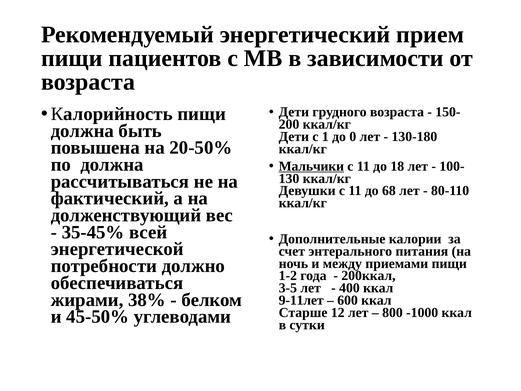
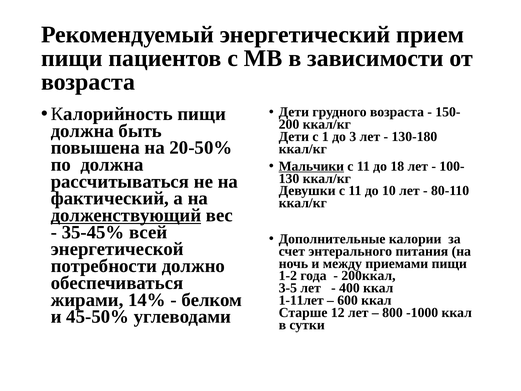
0: 0 -> 3
68: 68 -> 10
долженствующий underline: none -> present
38%: 38% -> 14%
9-11лет: 9-11лет -> 1-11лет
